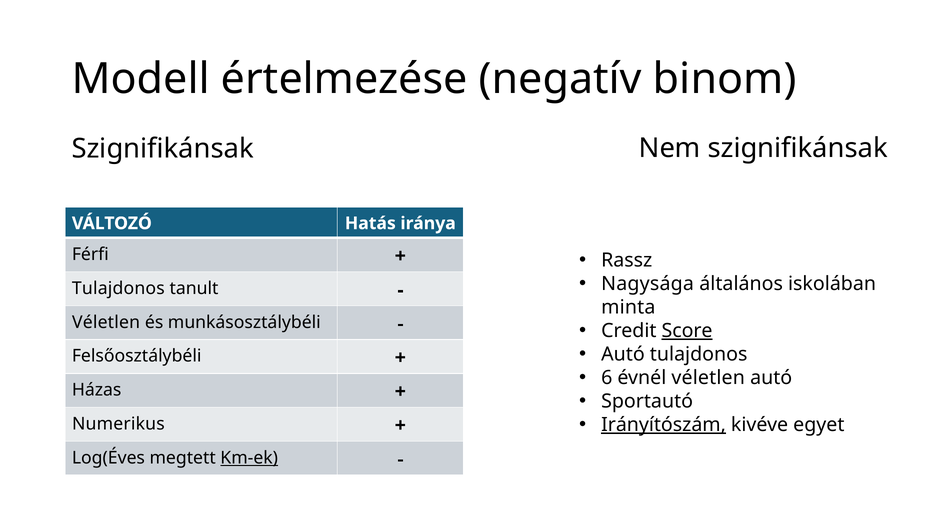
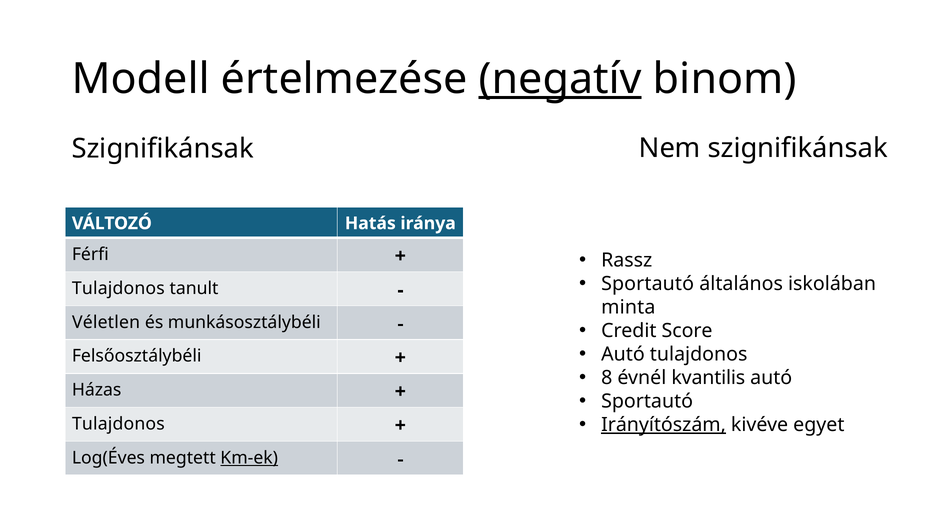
negatív underline: none -> present
Nagysága at (648, 284): Nagysága -> Sportautó
Score underline: present -> none
6: 6 -> 8
évnél véletlen: véletlen -> kvantilis
Numerikus at (118, 424): Numerikus -> Tulajdonos
